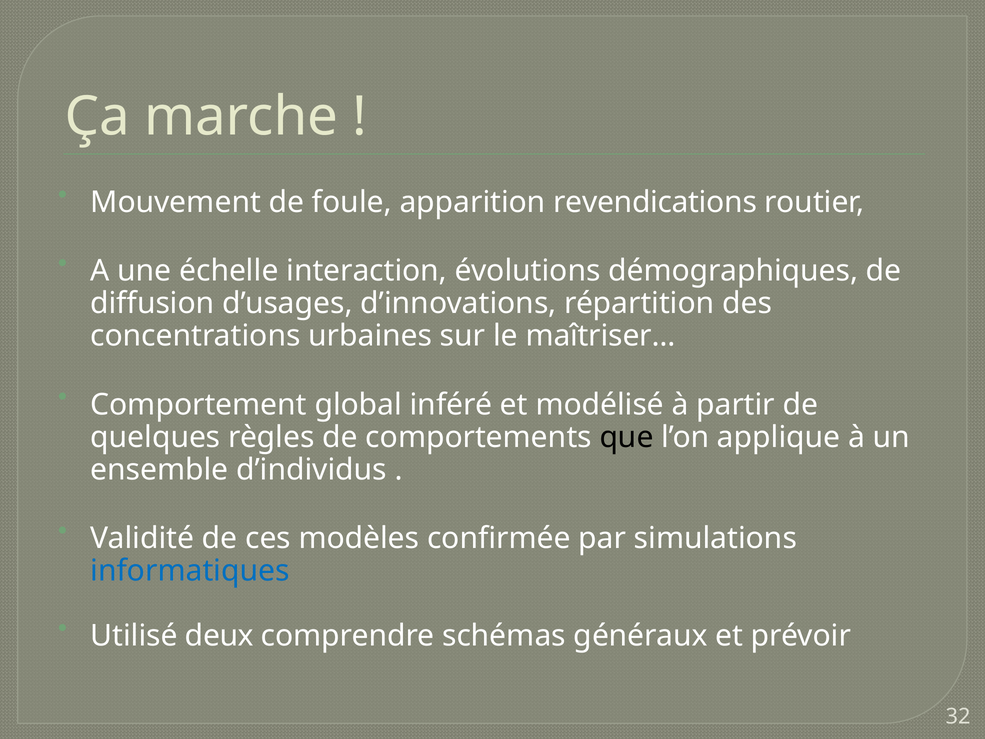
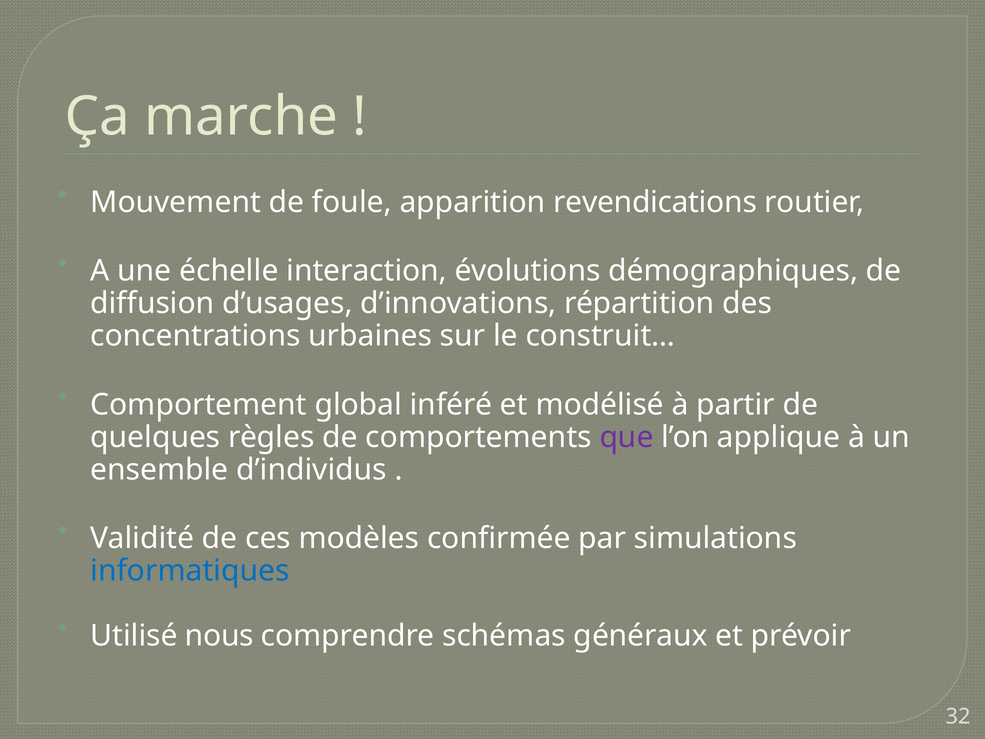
maîtriser…: maîtriser… -> construit…
que colour: black -> purple
deux: deux -> nous
